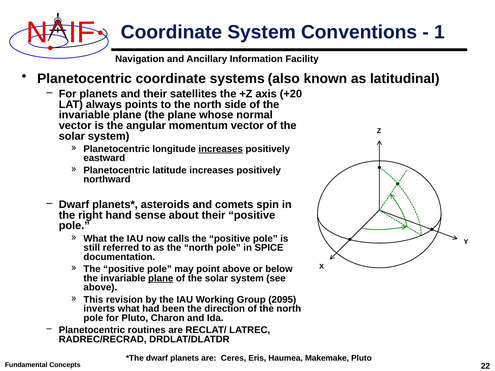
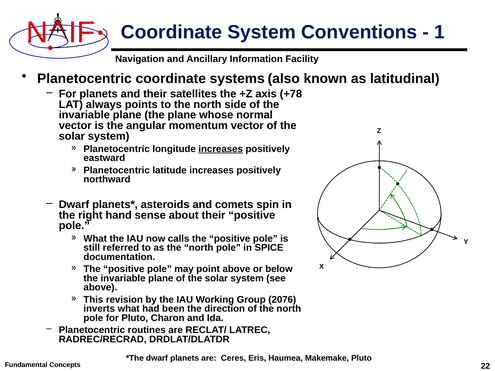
+20: +20 -> +78
plane at (161, 279) underline: present -> none
2095: 2095 -> 2076
